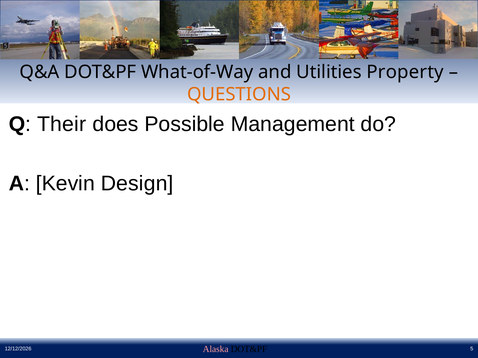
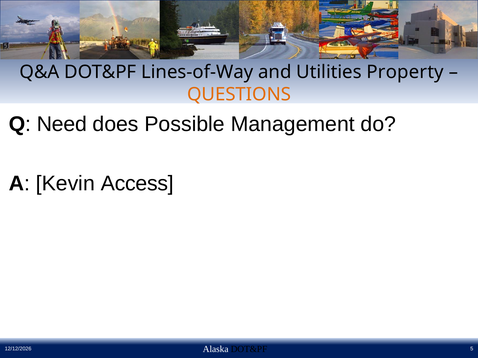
What-of-Way: What-of-Way -> Lines-of-Way
Their: Their -> Need
Design: Design -> Access
Alaska colour: pink -> white
